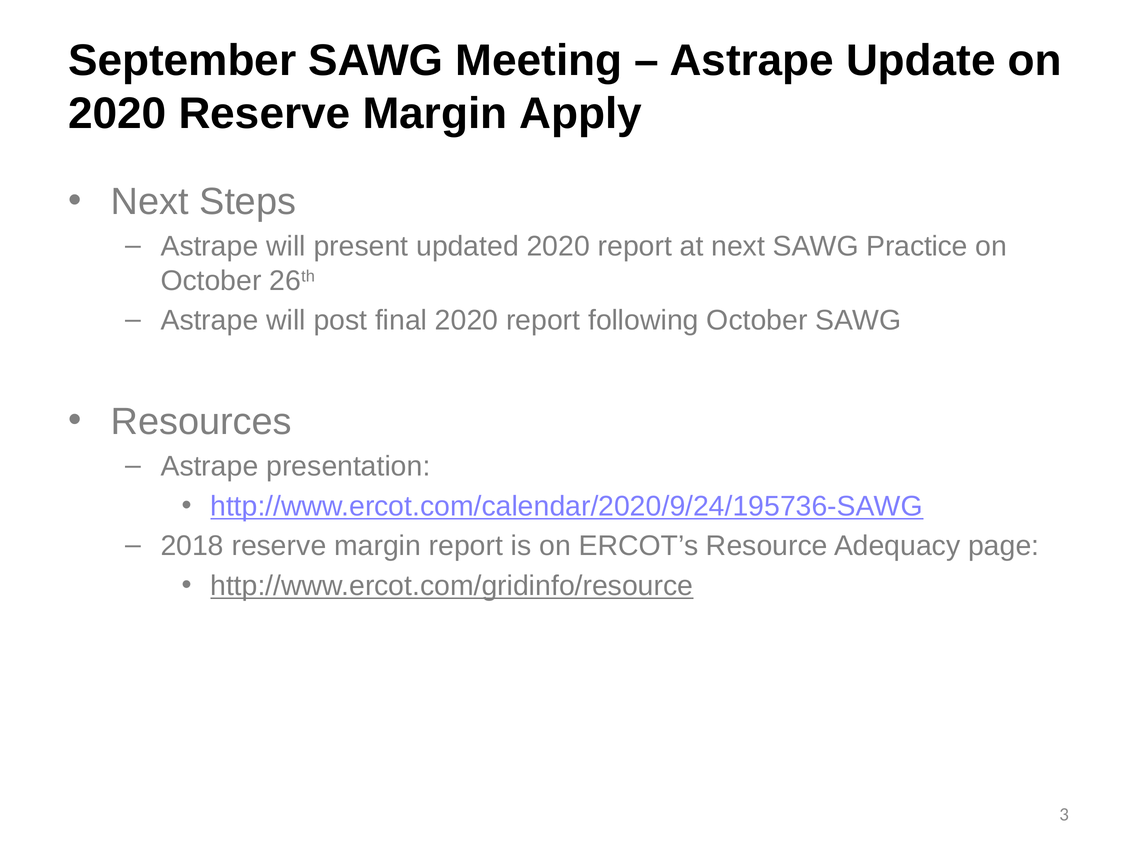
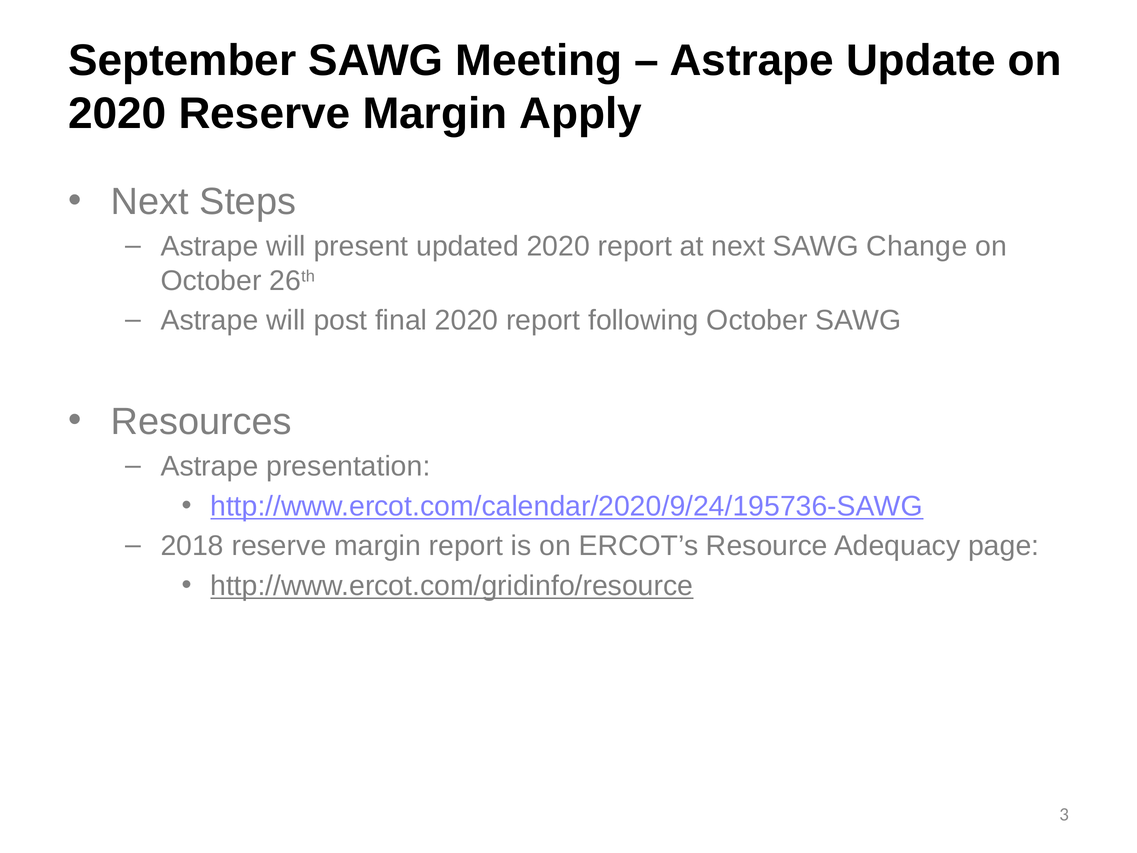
Practice: Practice -> Change
